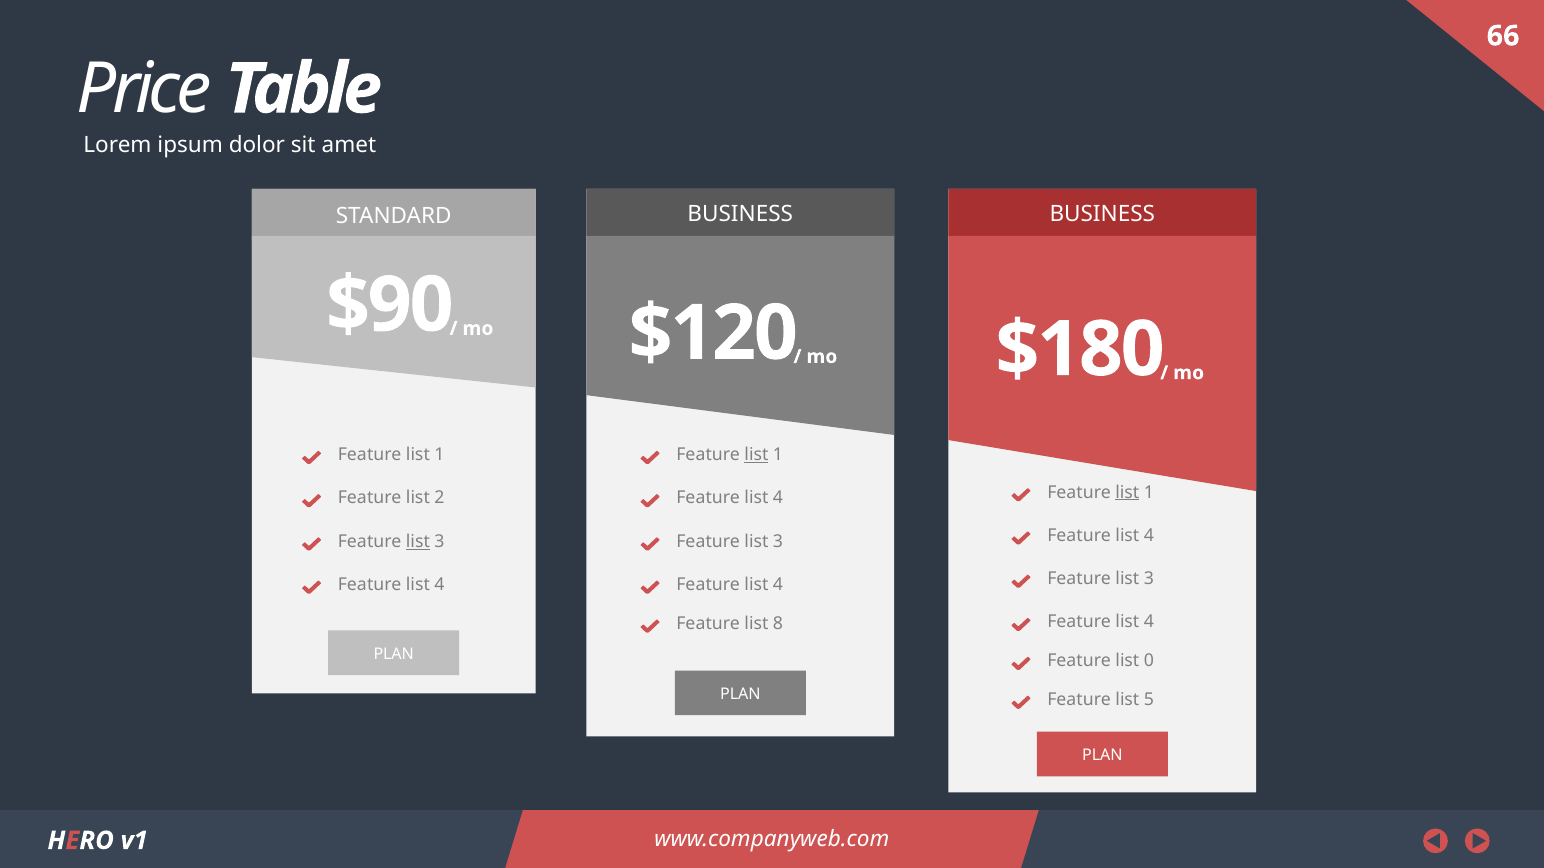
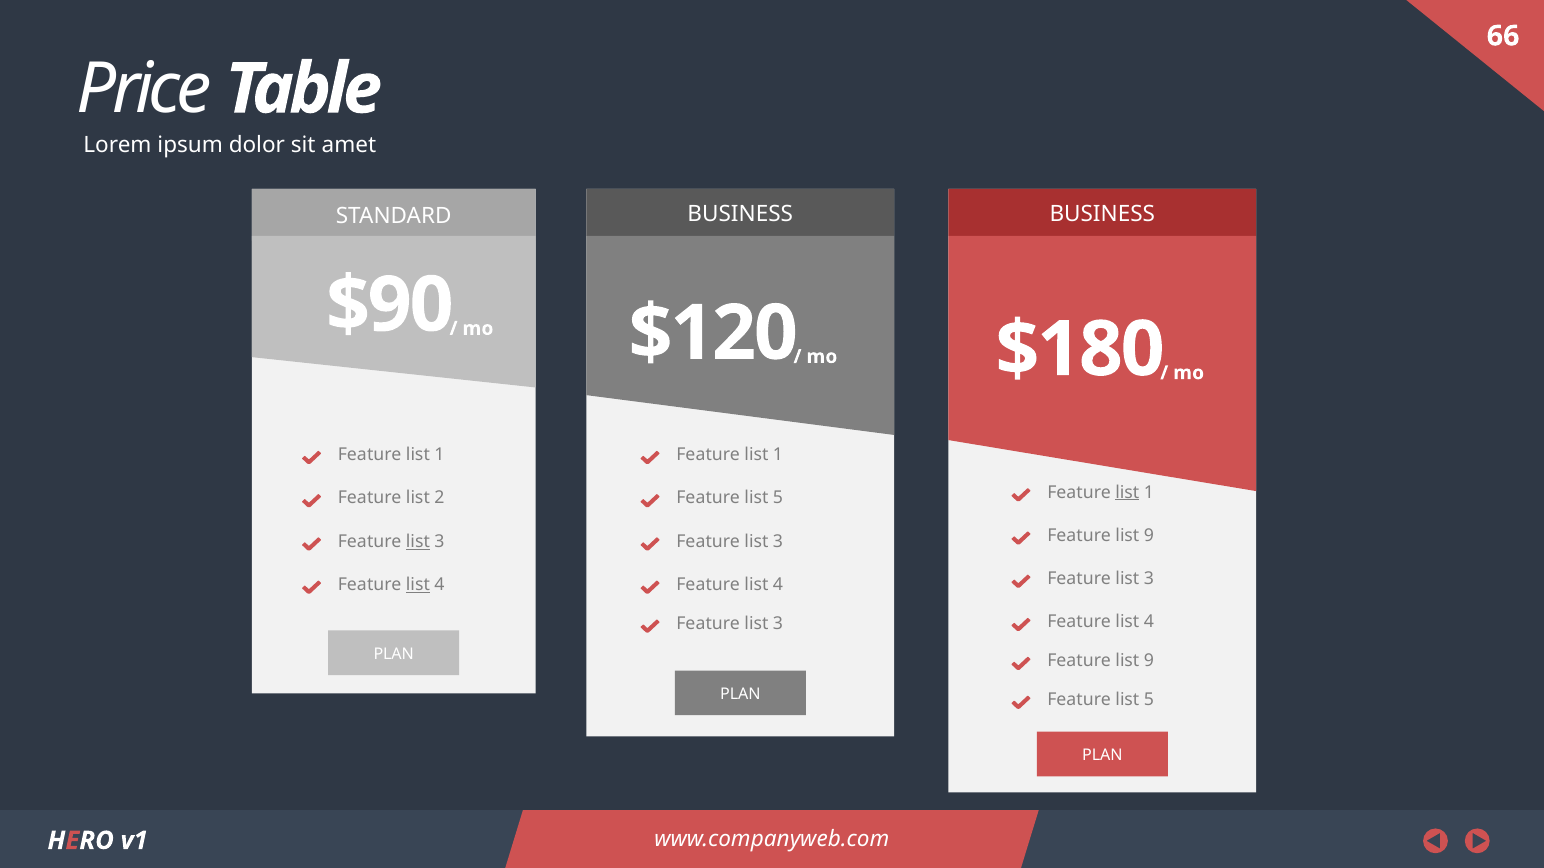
list at (756, 455) underline: present -> none
4 at (778, 498): 4 -> 5
4 at (1149, 536): 4 -> 9
list at (418, 585) underline: none -> present
8 at (778, 624): 8 -> 3
0 at (1149, 661): 0 -> 9
